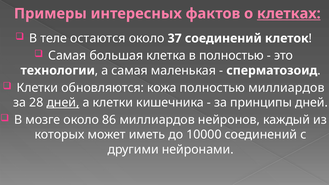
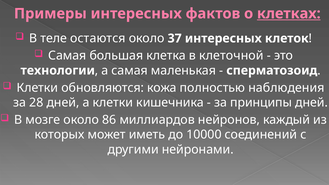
37 соединений: соединений -> интересных
в полностью: полностью -> клеточной
полностью миллиардов: миллиардов -> наблюдения
дней at (63, 103) underline: present -> none
